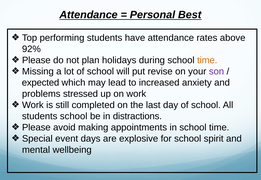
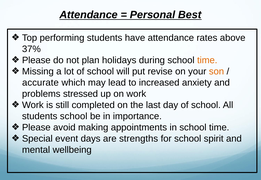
92%: 92% -> 37%
son colour: purple -> orange
expected: expected -> accurate
distractions: distractions -> importance
explosive: explosive -> strengths
